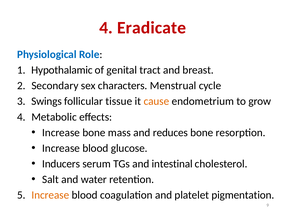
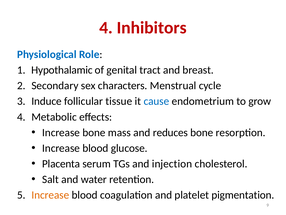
Eradicate: Eradicate -> Inhibitors
Swings: Swings -> Induce
cause colour: orange -> blue
Inducers: Inducers -> Placenta
intestinal: intestinal -> injection
